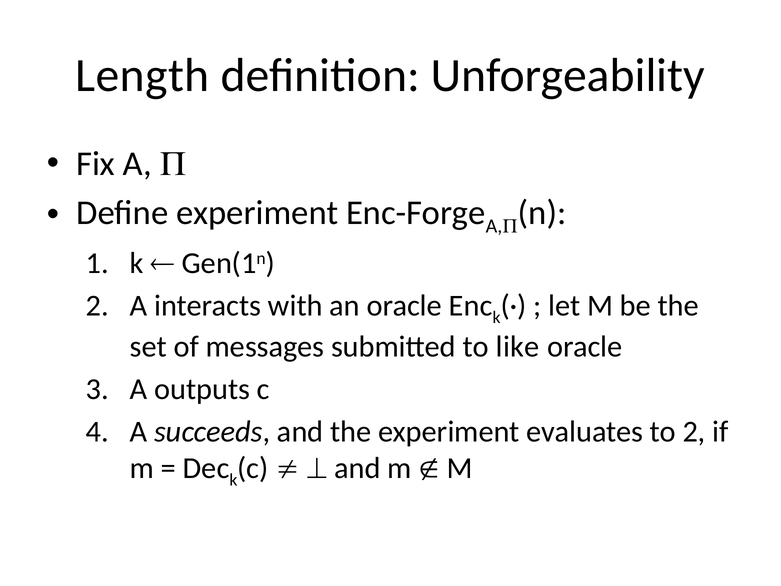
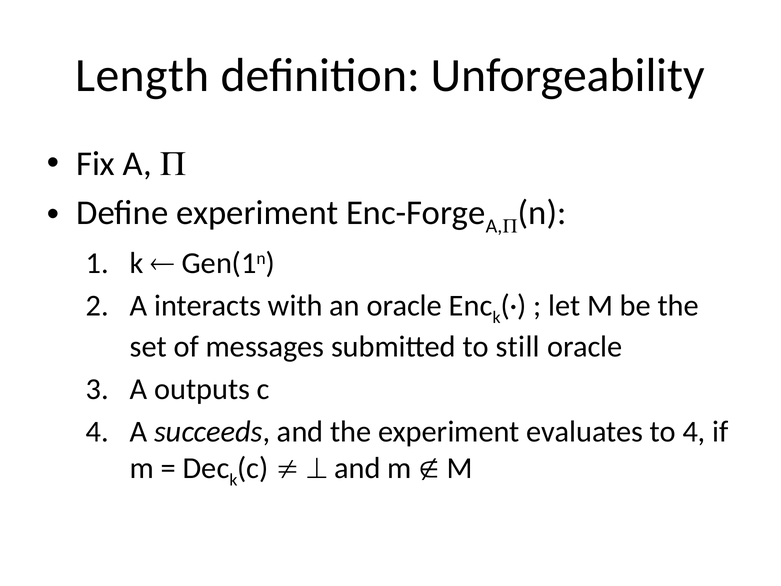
like: like -> still
to 2: 2 -> 4
